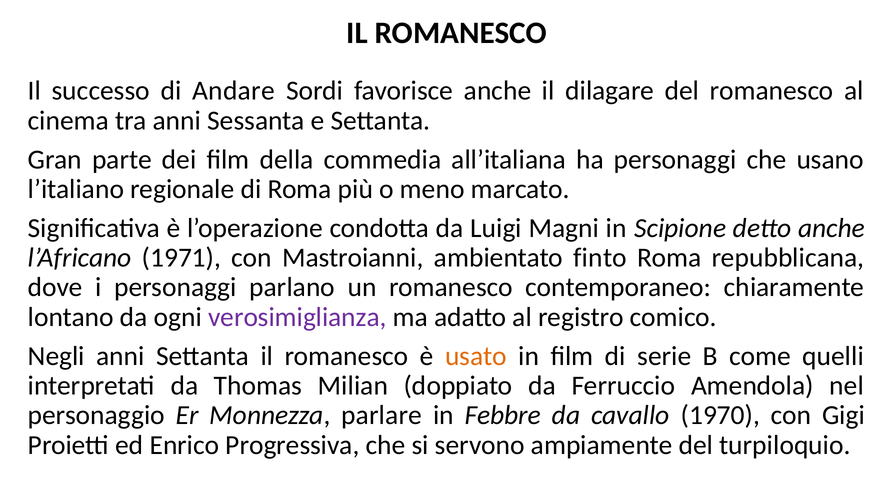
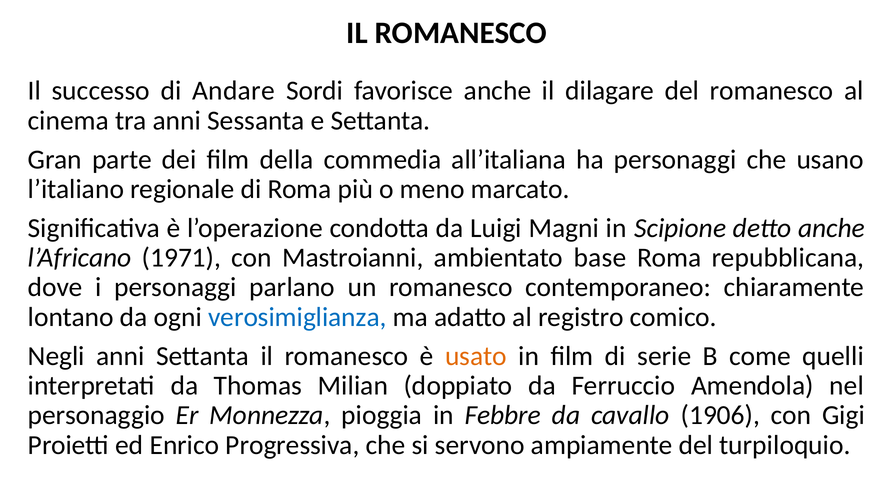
finto: finto -> base
verosimiglianza colour: purple -> blue
parlare: parlare -> pioggia
1970: 1970 -> 1906
